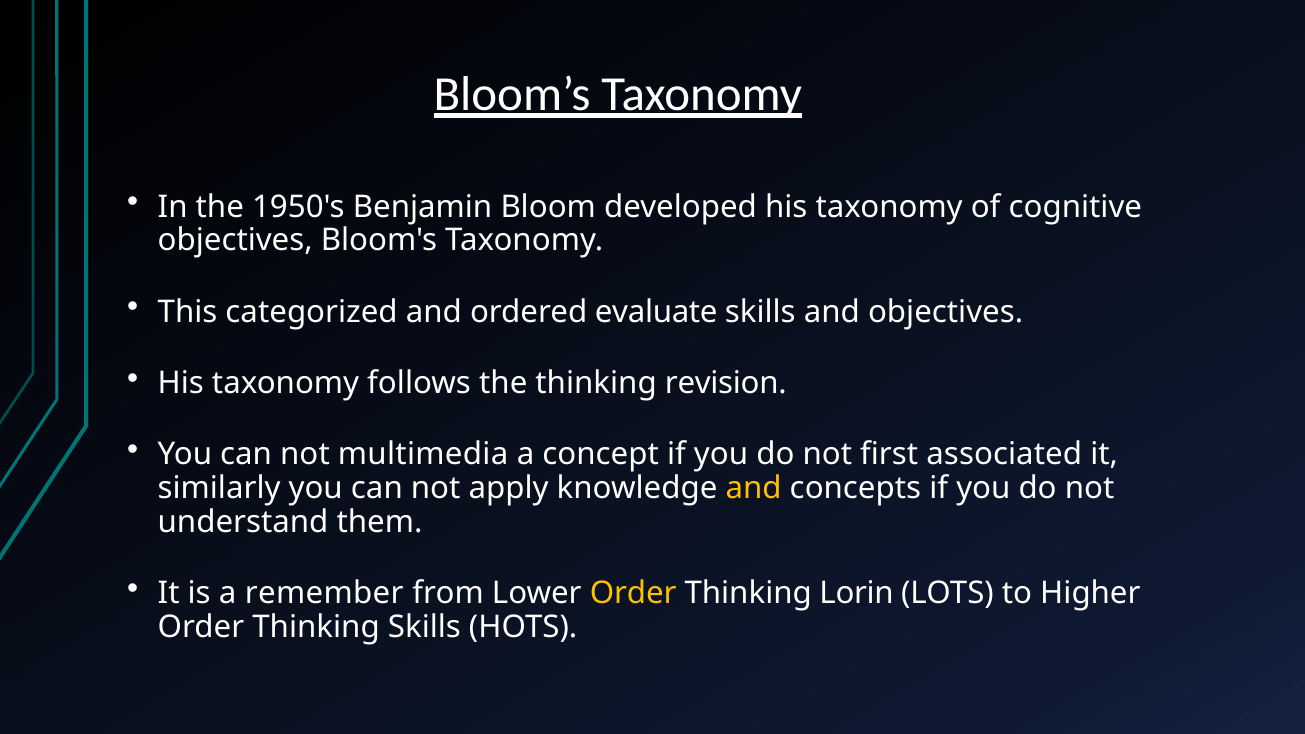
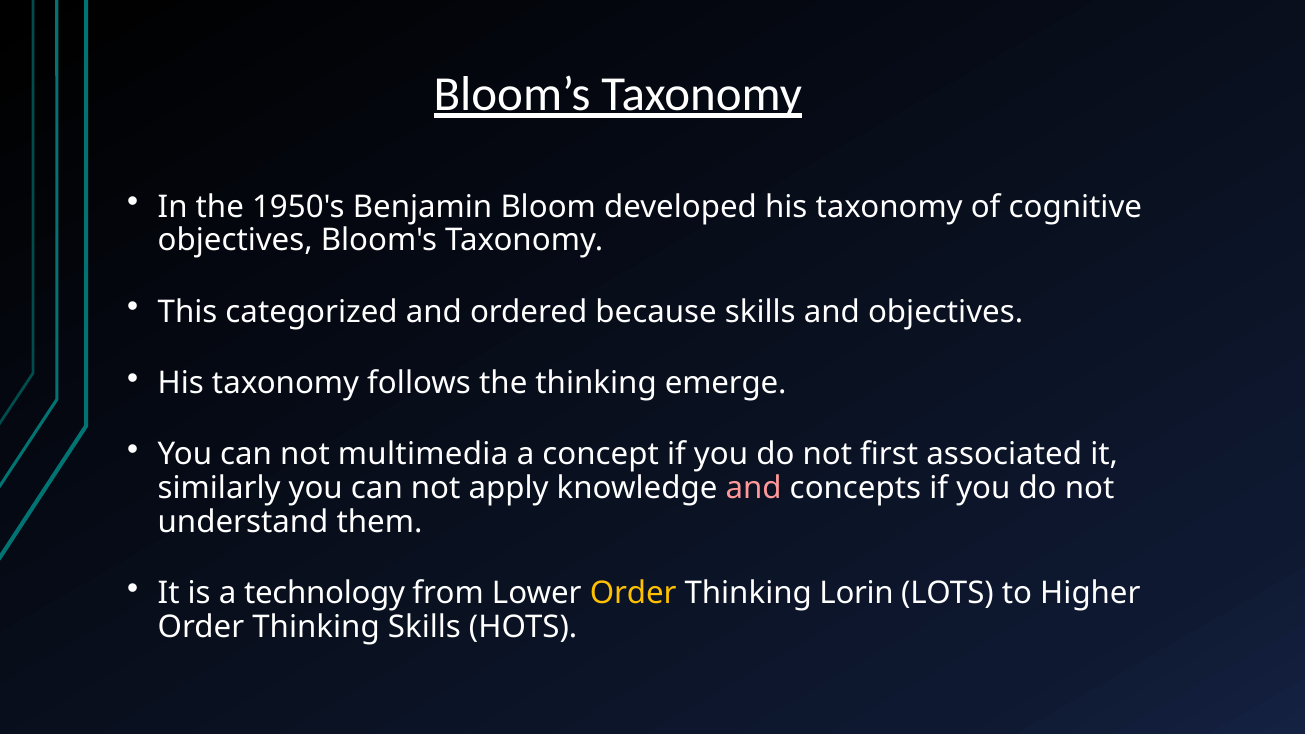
evaluate: evaluate -> because
revision: revision -> emerge
and at (754, 488) colour: yellow -> pink
remember: remember -> technology
